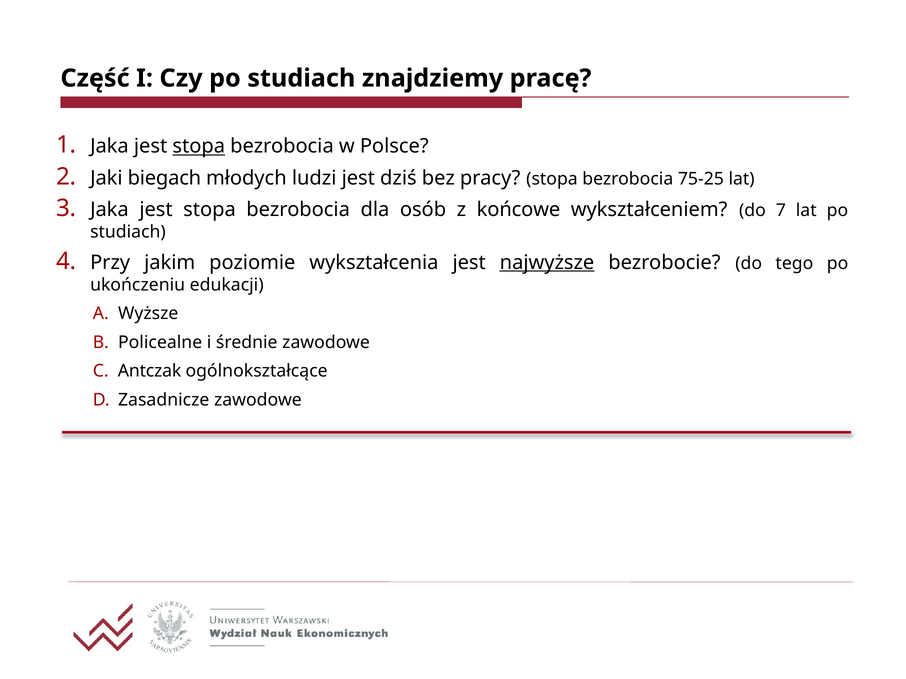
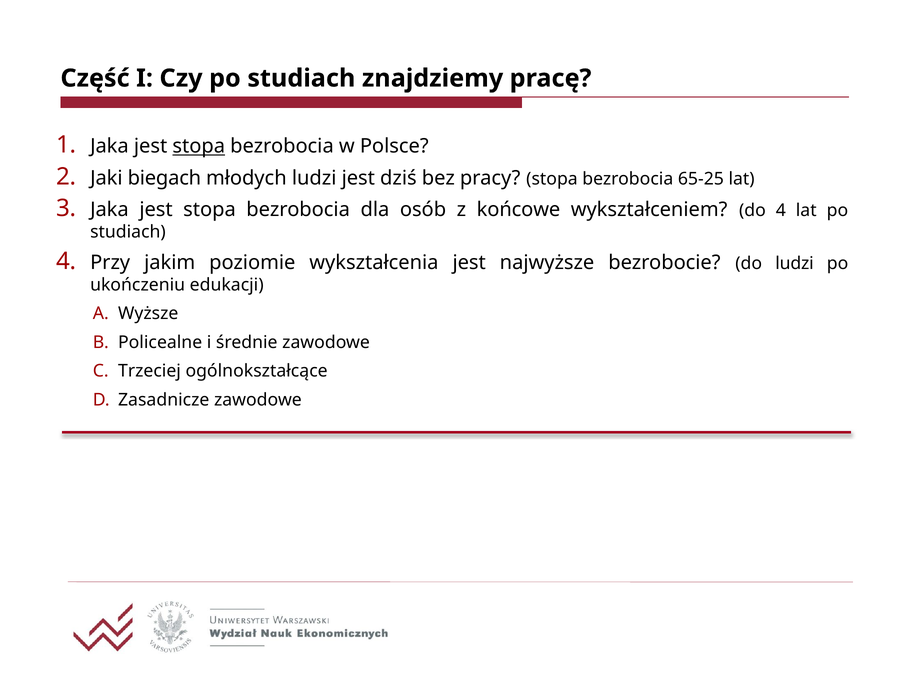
75-25: 75-25 -> 65-25
do 7: 7 -> 4
najwyższe underline: present -> none
do tego: tego -> ludzi
Antczak: Antczak -> Trzeciej
